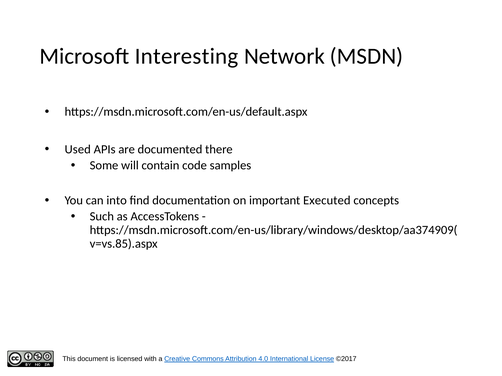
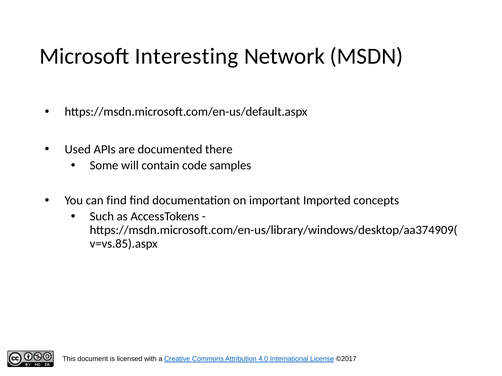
can into: into -> find
Executed: Executed -> Imported
